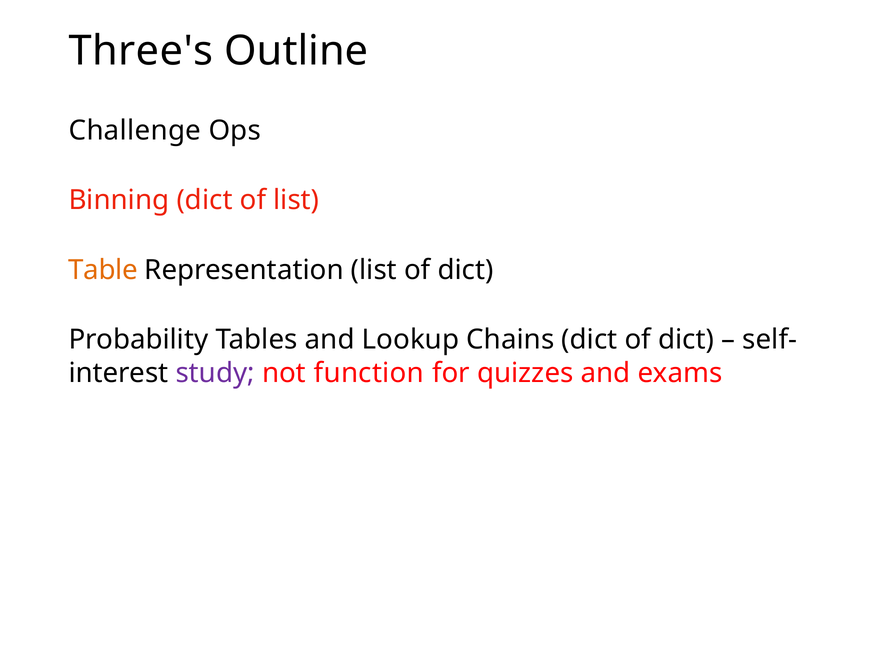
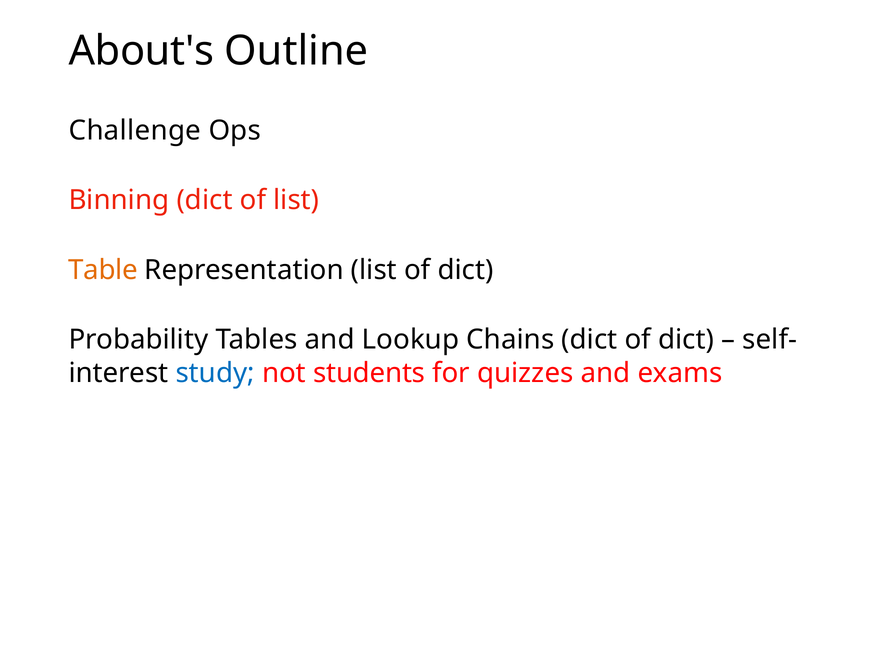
Three's: Three's -> About's
study colour: purple -> blue
function: function -> students
